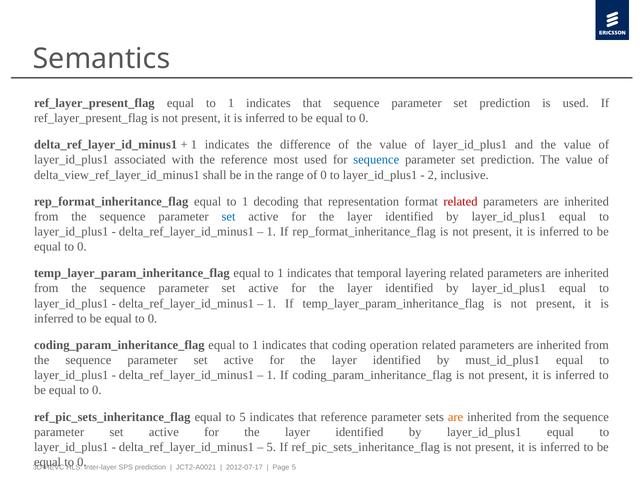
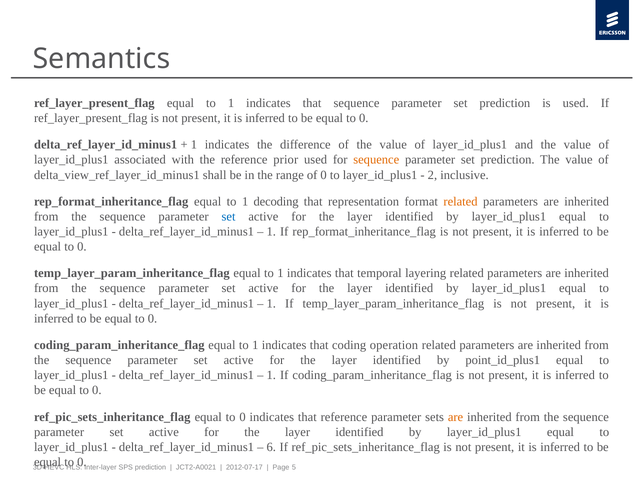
most: most -> prior
sequence at (376, 160) colour: blue -> orange
related at (460, 202) colour: red -> orange
must_id_plus1: must_id_plus1 -> point_id_plus1
ref_pic_sets_inheritance_flag equal to 5: 5 -> 0
5 at (271, 447): 5 -> 6
